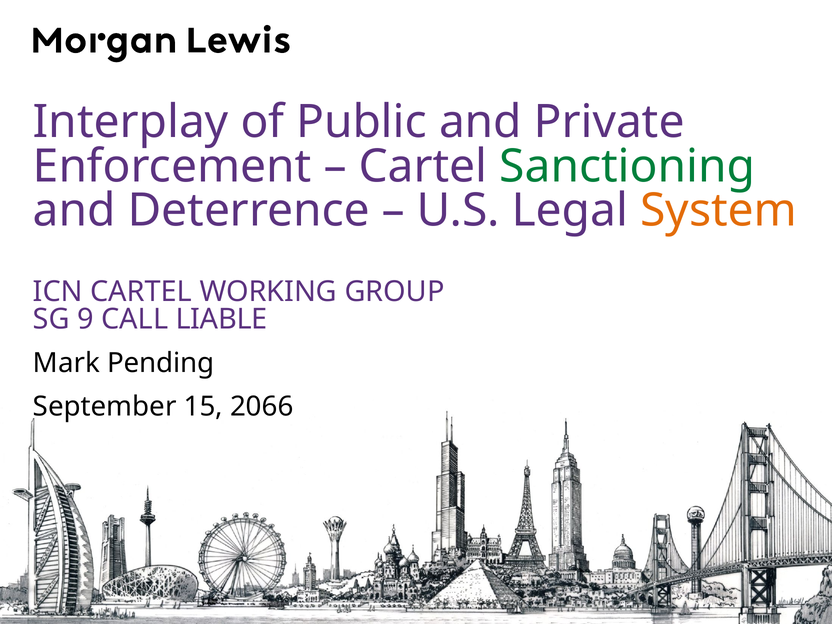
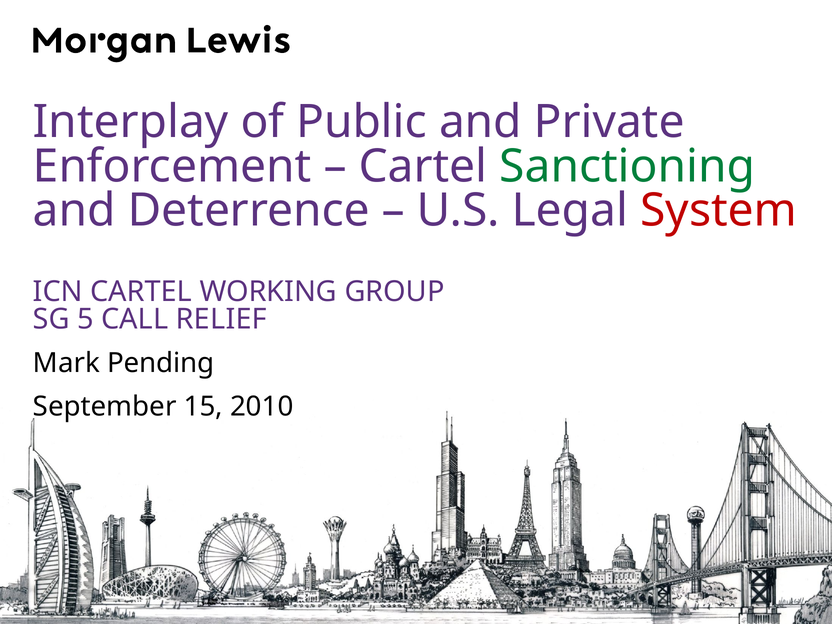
System colour: orange -> red
9: 9 -> 5
LIABLE: LIABLE -> RELIEF
2066: 2066 -> 2010
